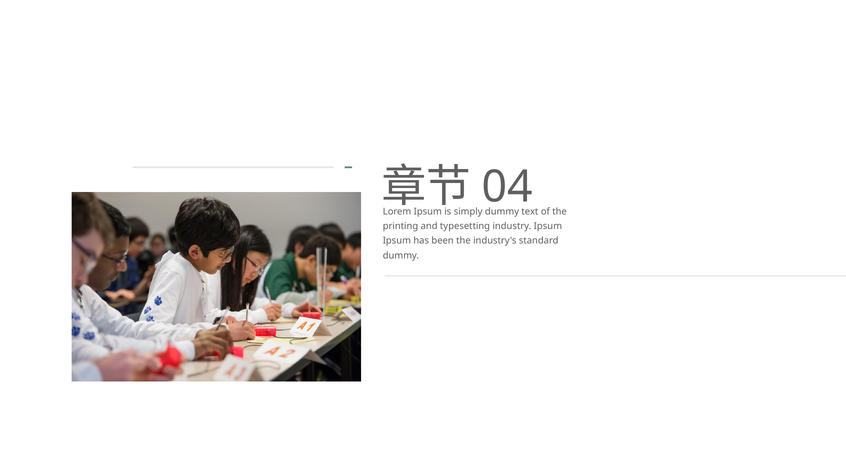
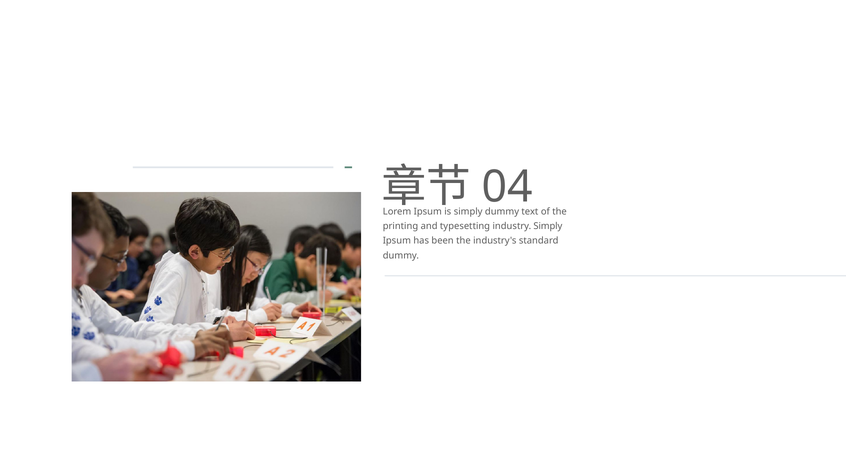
industry Ipsum: Ipsum -> Simply
